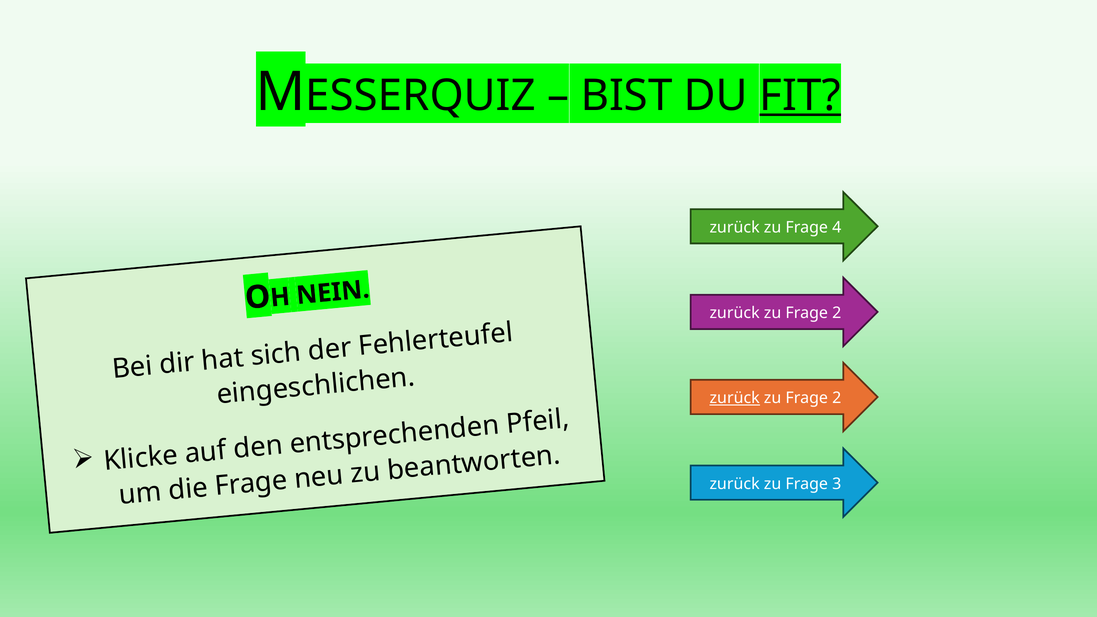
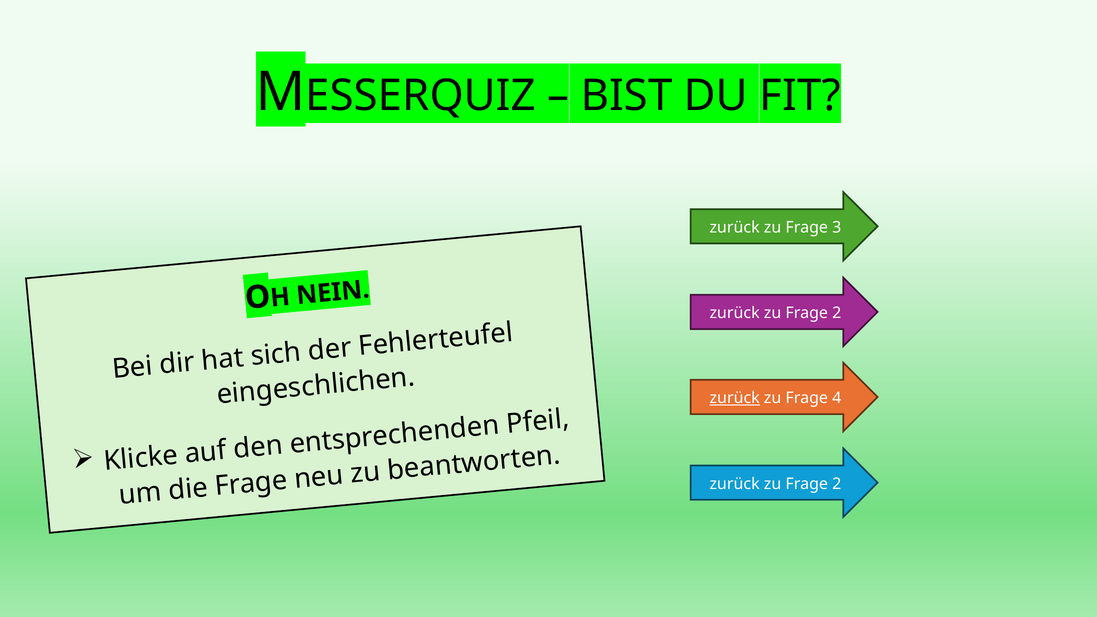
FIT underline: present -> none
4: 4 -> 3
2 at (837, 398): 2 -> 4
3 at (837, 484): 3 -> 2
